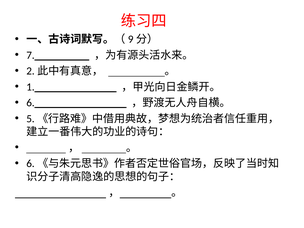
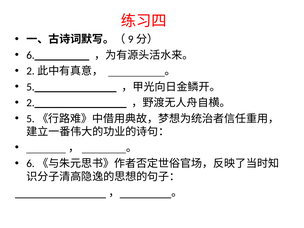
7: 7 -> 6
1: 1 -> 5
6: 6 -> 2
